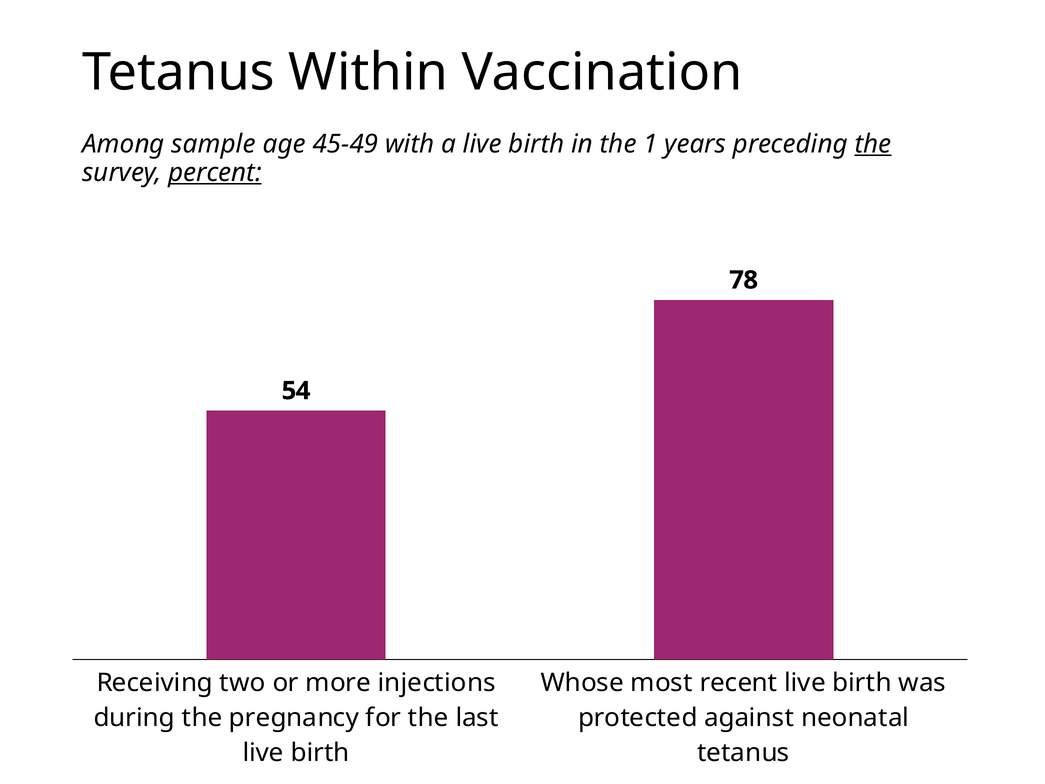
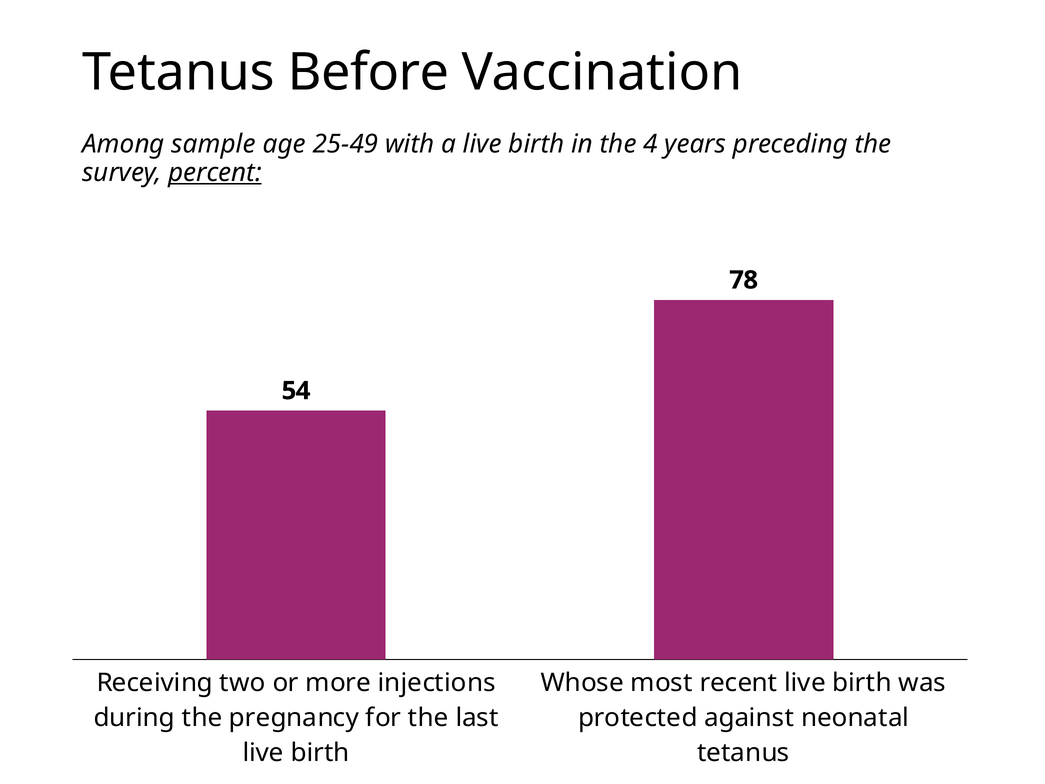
Within: Within -> Before
45-49: 45-49 -> 25-49
1: 1 -> 4
the at (873, 144) underline: present -> none
